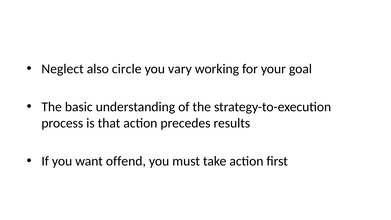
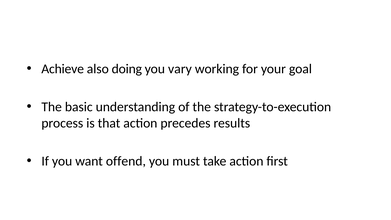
Neglect: Neglect -> Achieve
circle: circle -> doing
